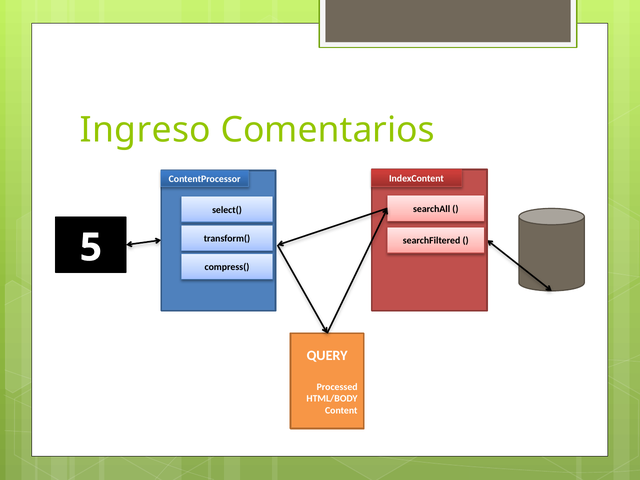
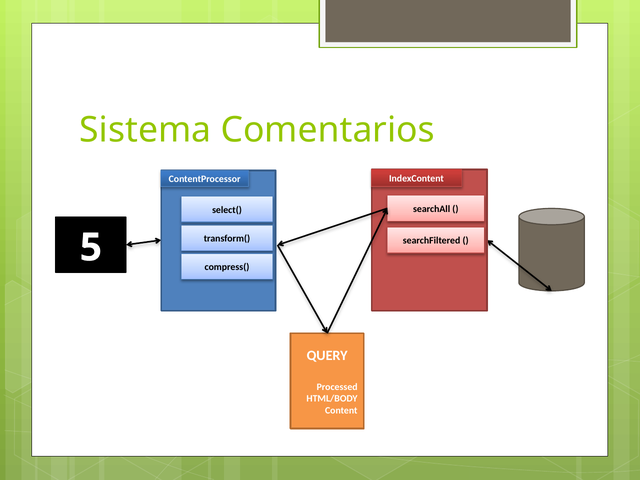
Ingreso: Ingreso -> Sistema
